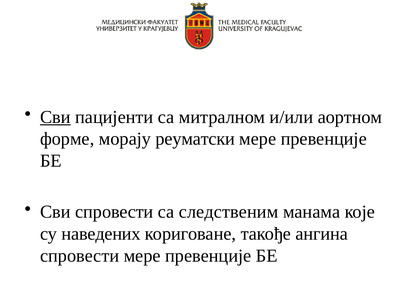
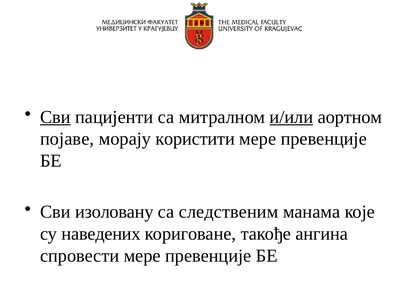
и/или underline: none -> present
форме: форме -> појаве
реуматски: реуматски -> користити
Сви спровести: спровести -> изоловану
